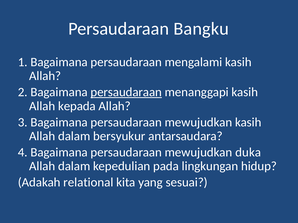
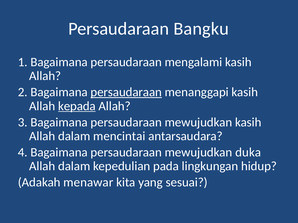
kepada underline: none -> present
bersyukur: bersyukur -> mencintai
relational: relational -> menawar
